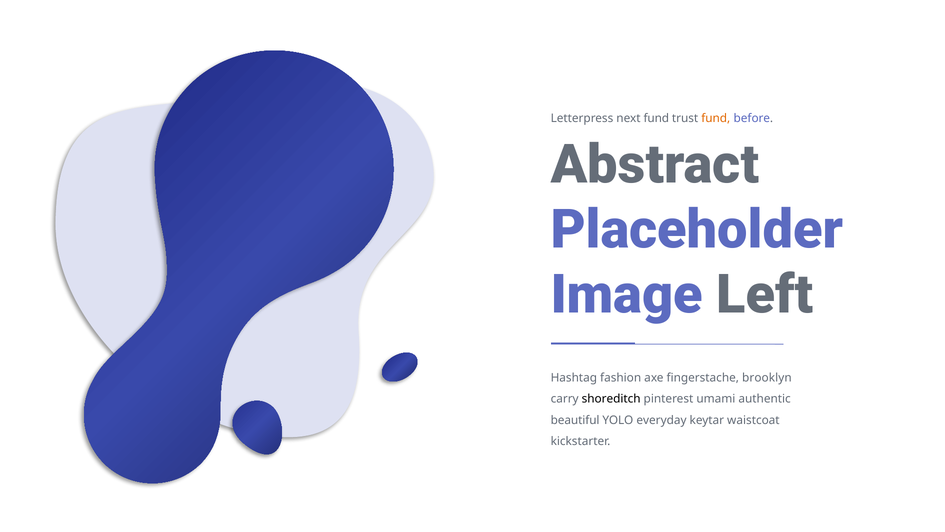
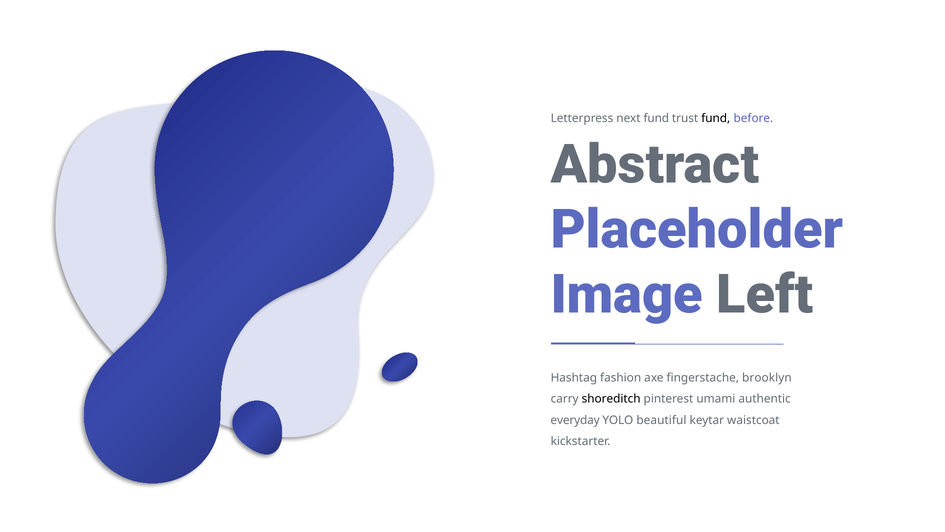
fund at (716, 118) colour: orange -> black
beautiful: beautiful -> everyday
everyday: everyday -> beautiful
